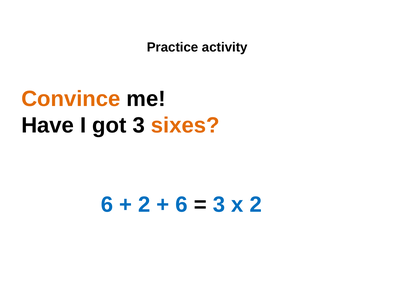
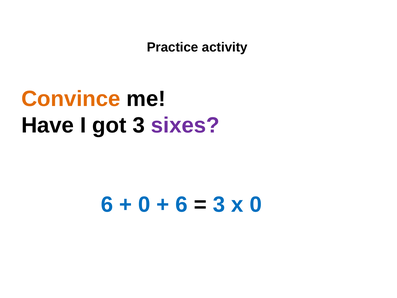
sixes colour: orange -> purple
2 at (144, 205): 2 -> 0
x 2: 2 -> 0
